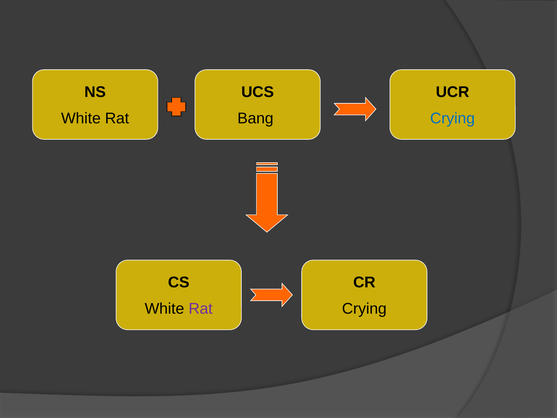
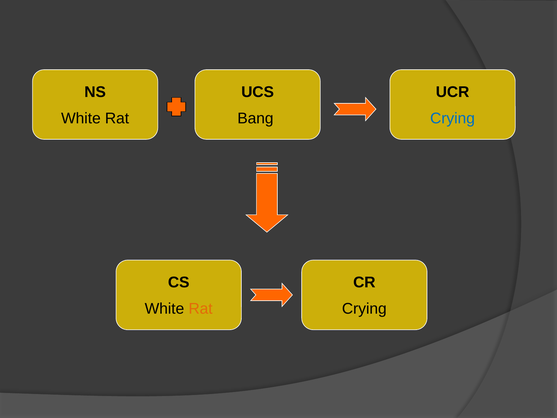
Rat at (201, 309) colour: purple -> orange
